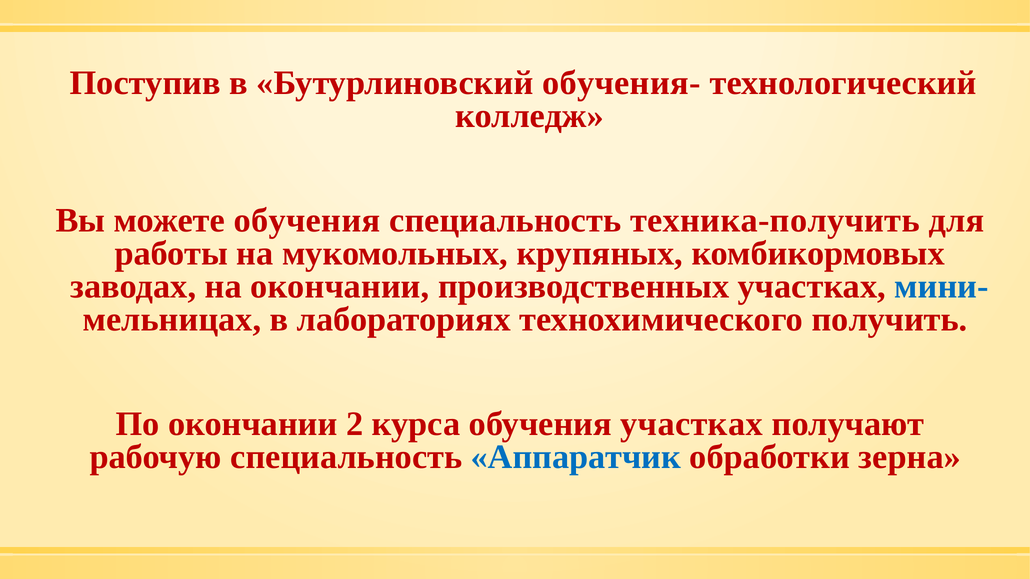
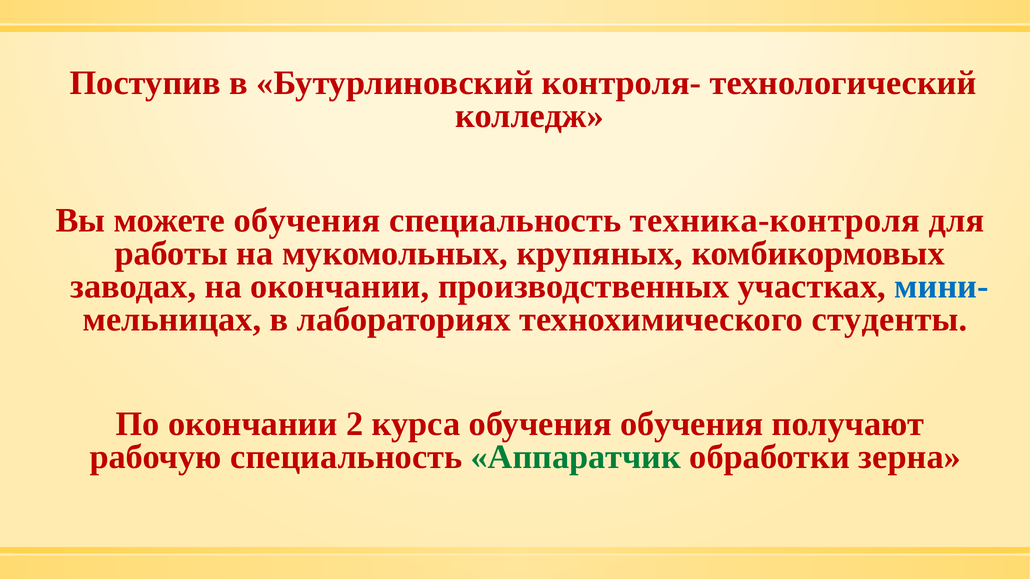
обучения-: обучения- -> контроля-
техника-получить: техника-получить -> техника-контроля
получить: получить -> студенты
обучения участках: участках -> обучения
Аппаратчик colour: blue -> green
